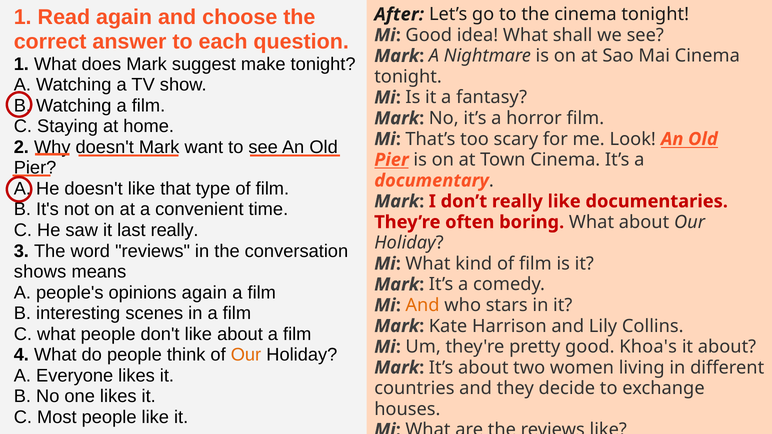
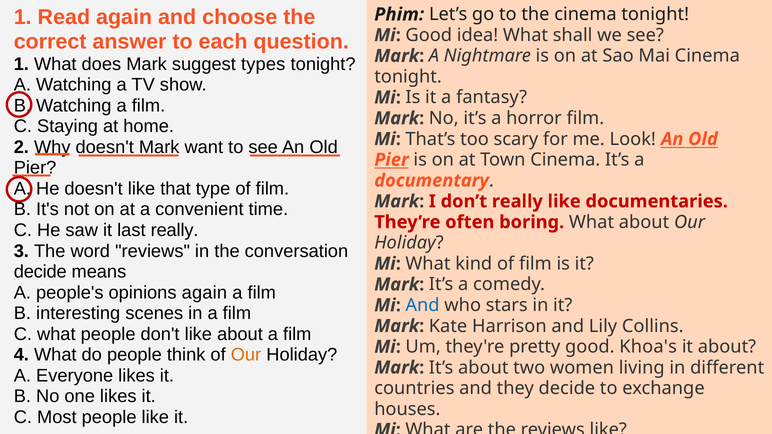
After: After -> Phim
make: make -> types
shows at (40, 272): shows -> decide
And at (422, 305) colour: orange -> blue
